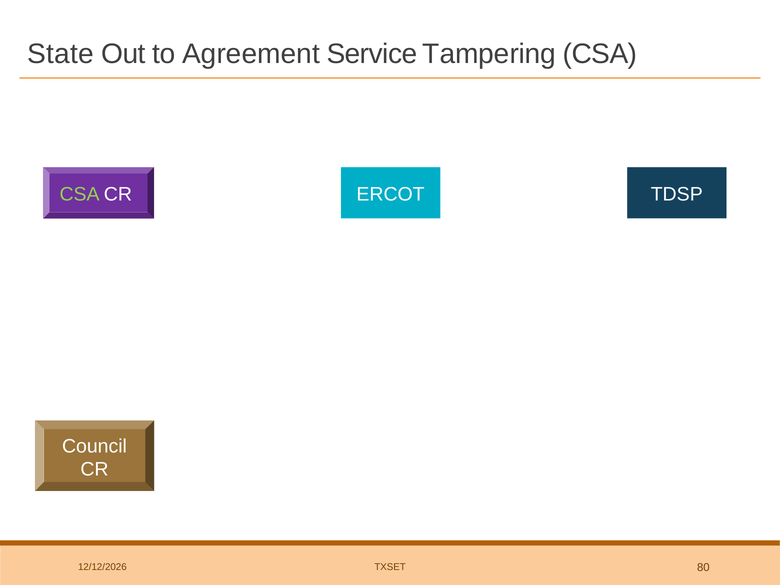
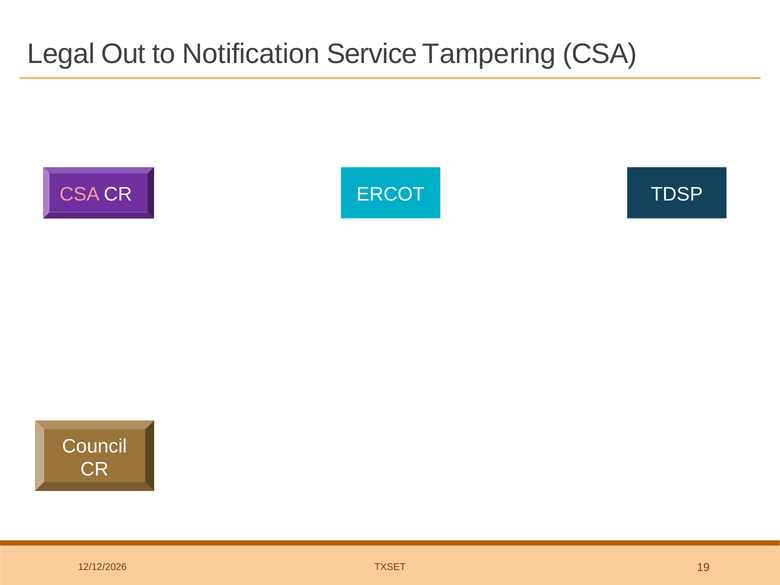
State: State -> Legal
Agreement: Agreement -> Notification
CSA at (80, 194) colour: light green -> pink
80: 80 -> 19
